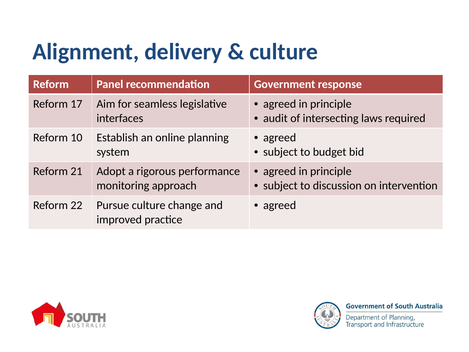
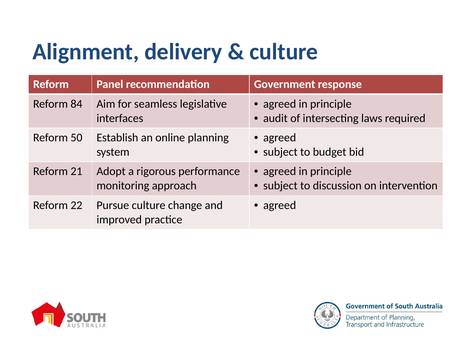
17: 17 -> 84
10: 10 -> 50
